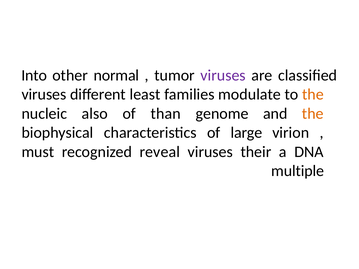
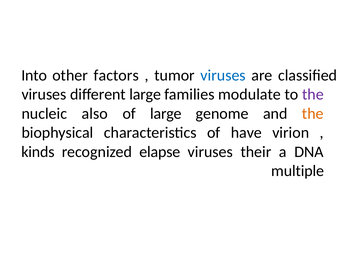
normal: normal -> factors
viruses at (223, 75) colour: purple -> blue
different least: least -> large
the at (313, 94) colour: orange -> purple
of than: than -> large
large: large -> have
must: must -> kinds
reveal: reveal -> elapse
